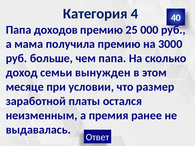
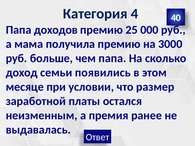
вынужден: вынужден -> появились
